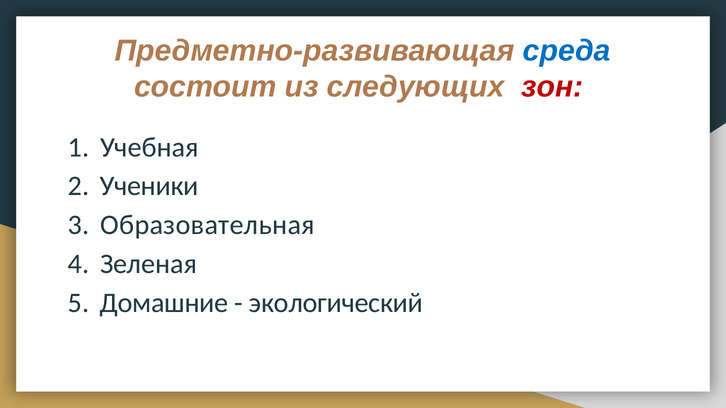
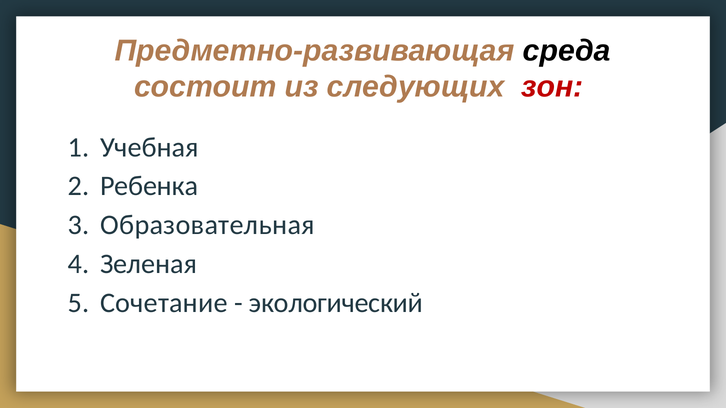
среда colour: blue -> black
Ученики: Ученики -> Ребенка
Домашние: Домашние -> Сочетание
